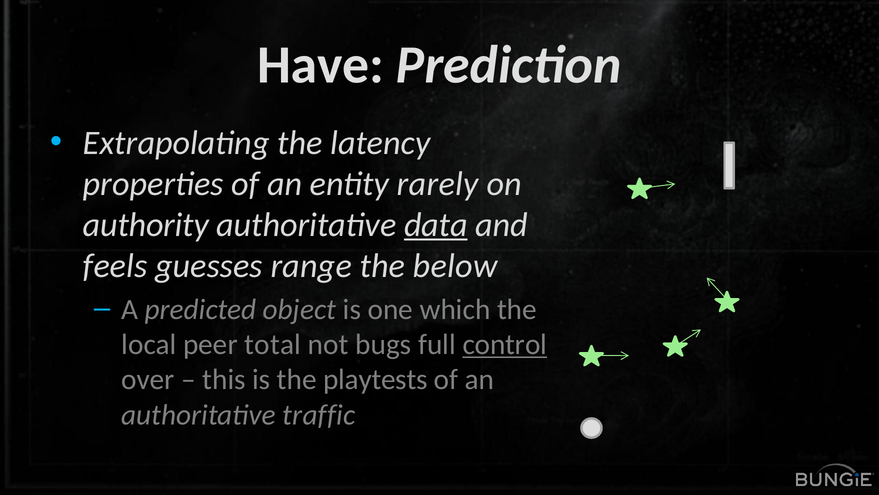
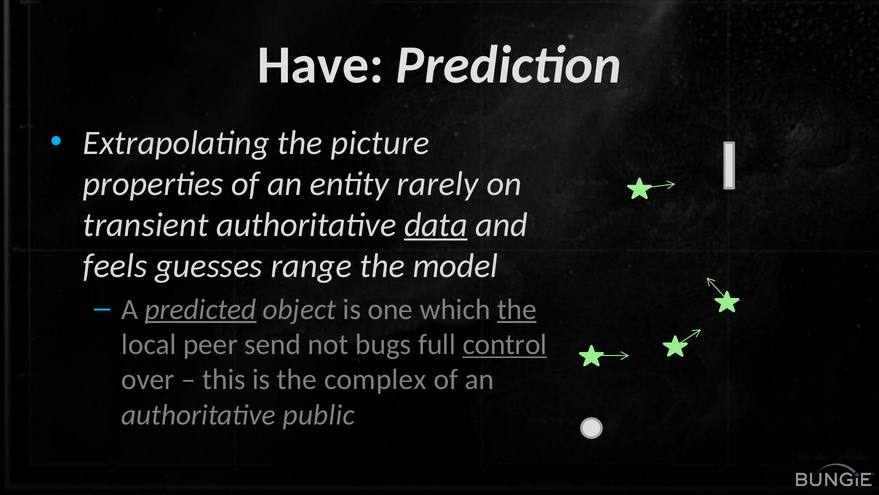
latency: latency -> picture
authority: authority -> transient
below: below -> model
predicted underline: none -> present
the at (517, 309) underline: none -> present
total: total -> send
playtests: playtests -> complex
traffic: traffic -> public
